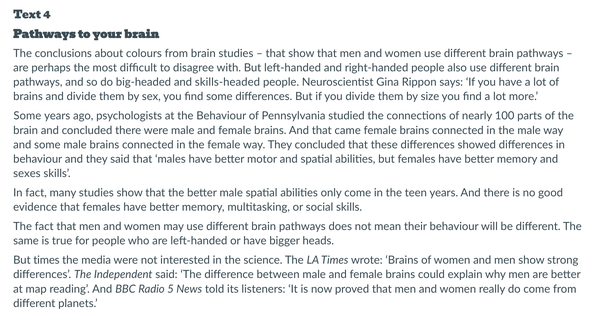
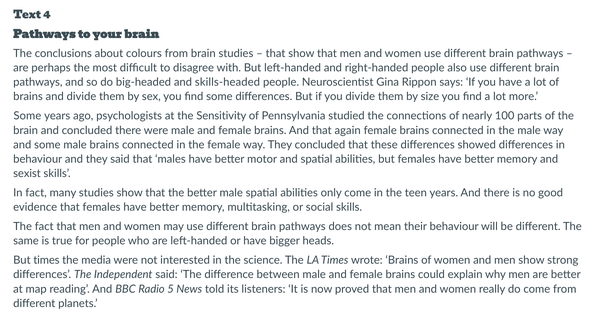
the Behaviour: Behaviour -> Sensitivity
came: came -> again
sexes: sexes -> sexist
